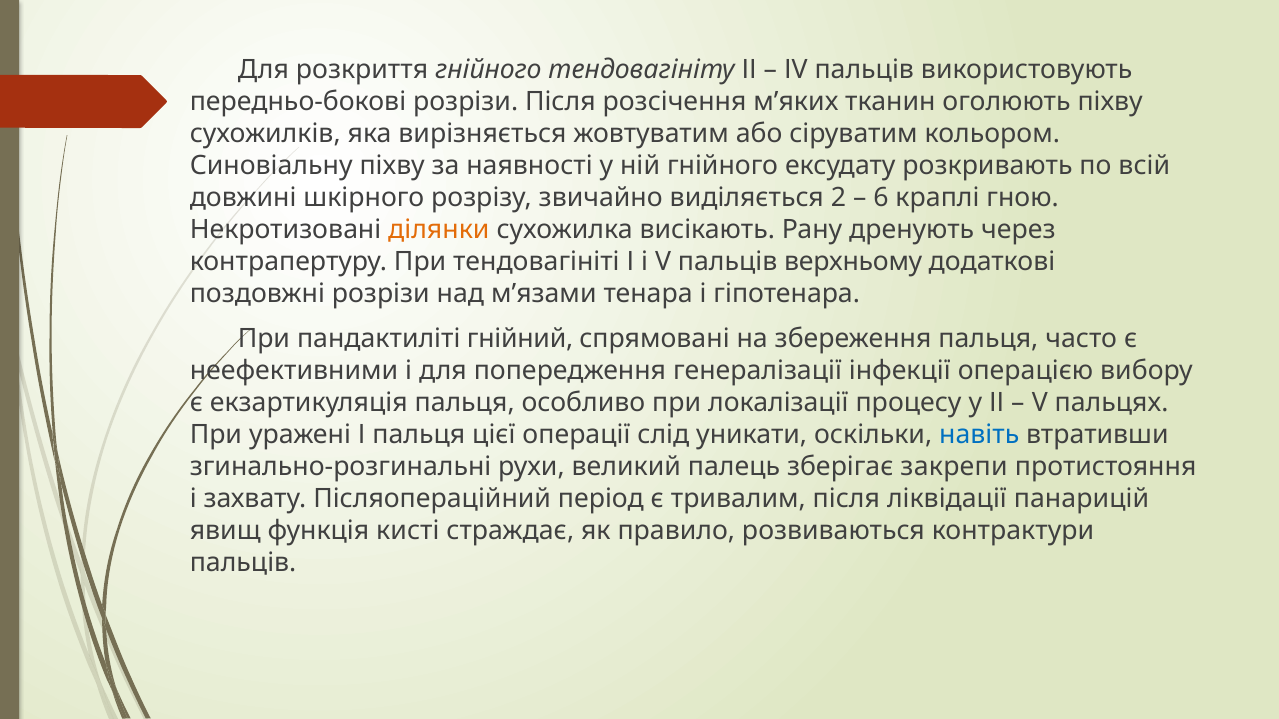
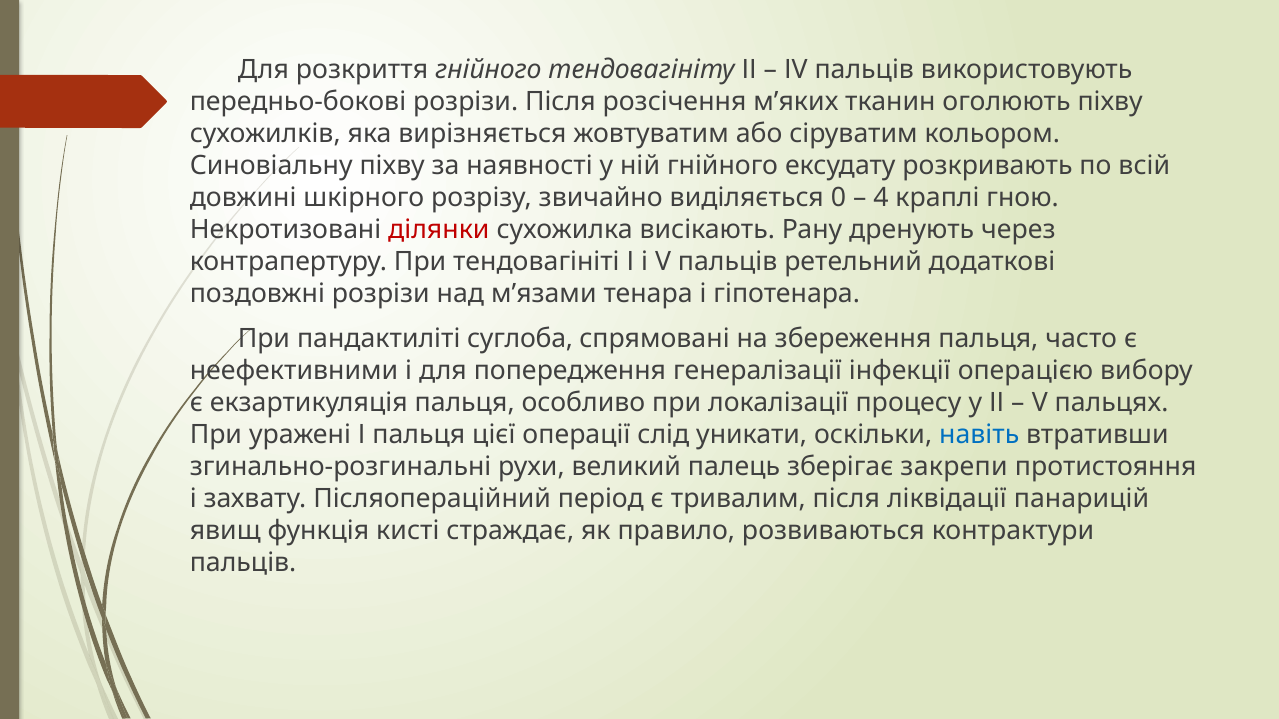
2: 2 -> 0
6: 6 -> 4
ділянки colour: orange -> red
верхньому: верхньому -> ретельний
гнійний: гнійний -> суглоба
